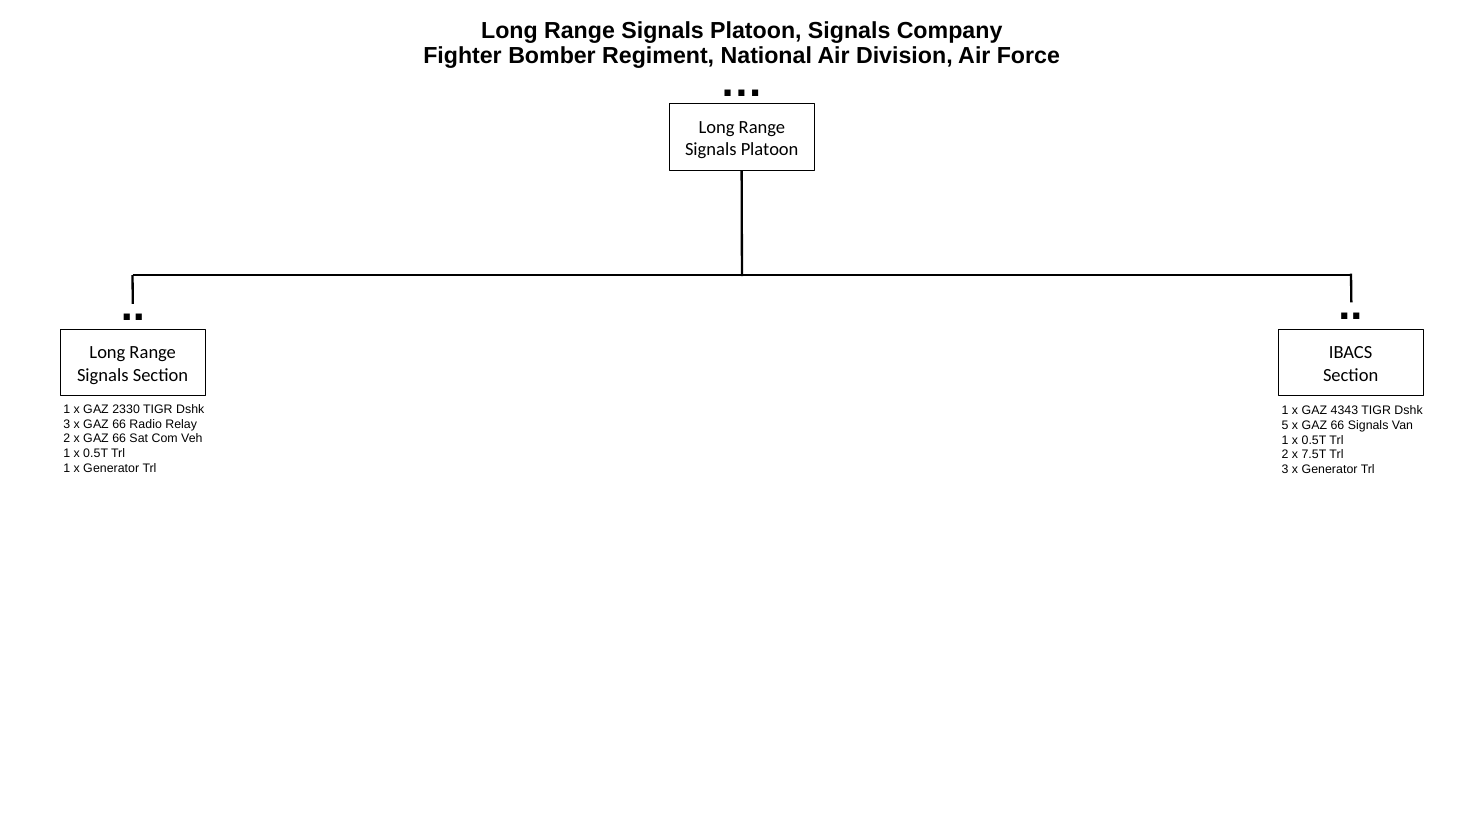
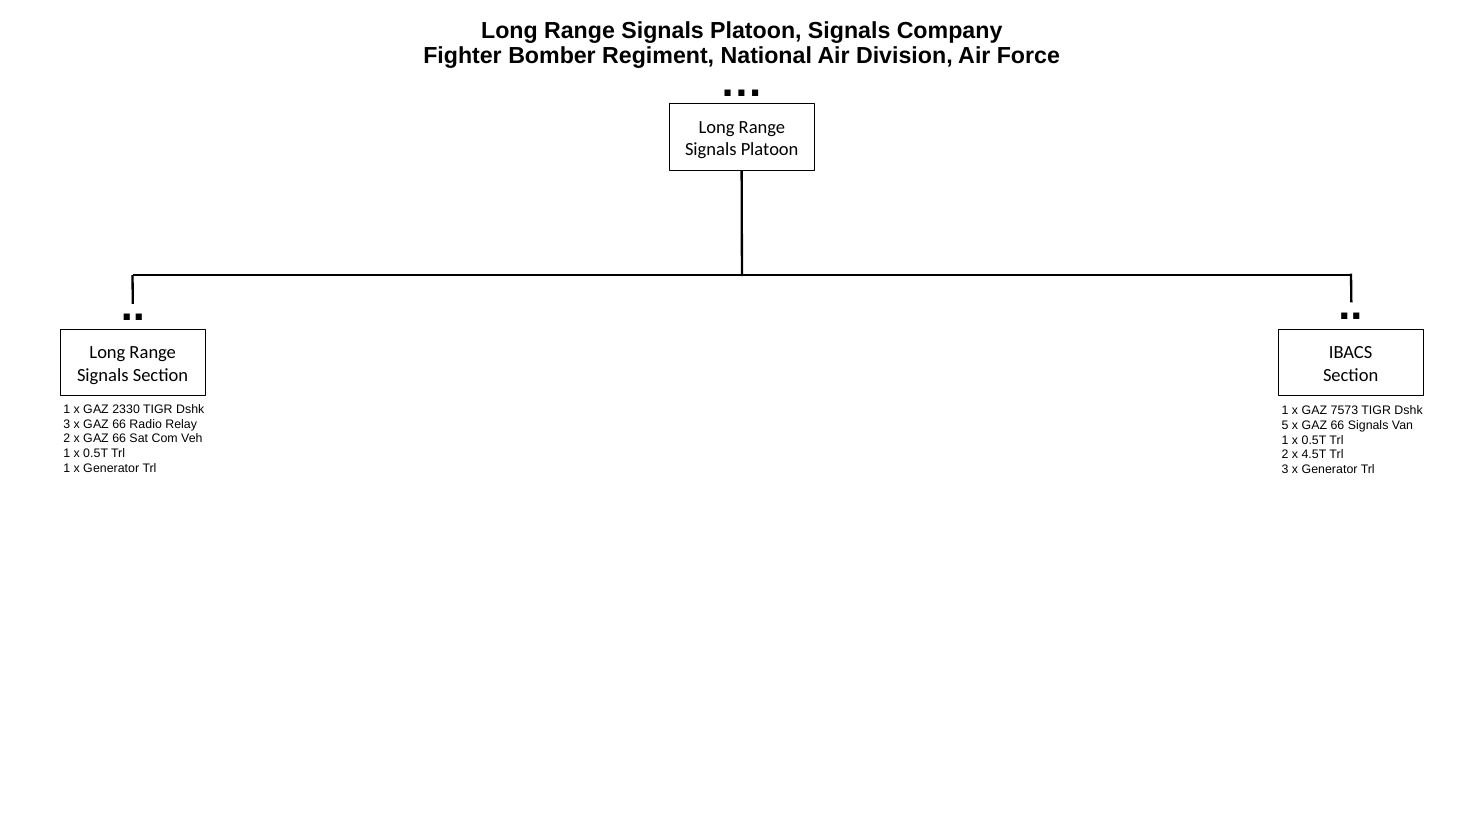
4343: 4343 -> 7573
7.5T: 7.5T -> 4.5T
